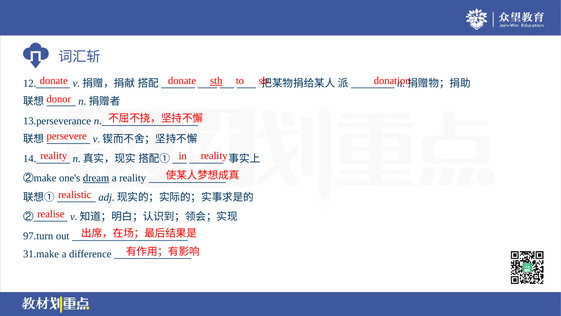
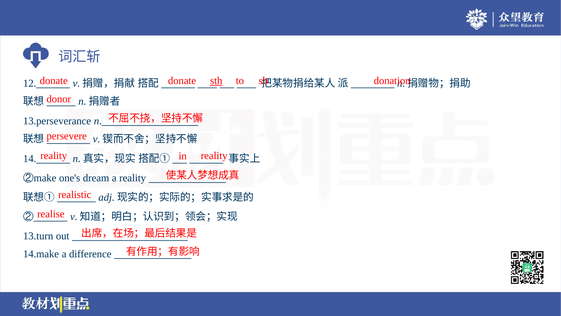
dream underline: present -> none
97.turn: 97.turn -> 13.turn
31.make: 31.make -> 14.make
